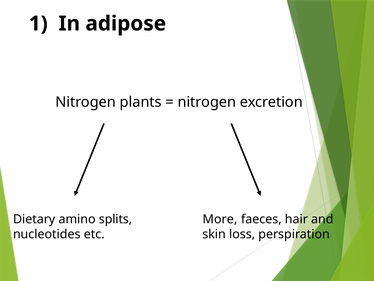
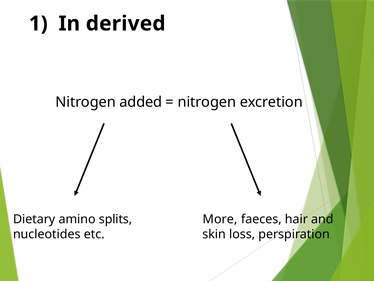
adipose: adipose -> derived
plants: plants -> added
